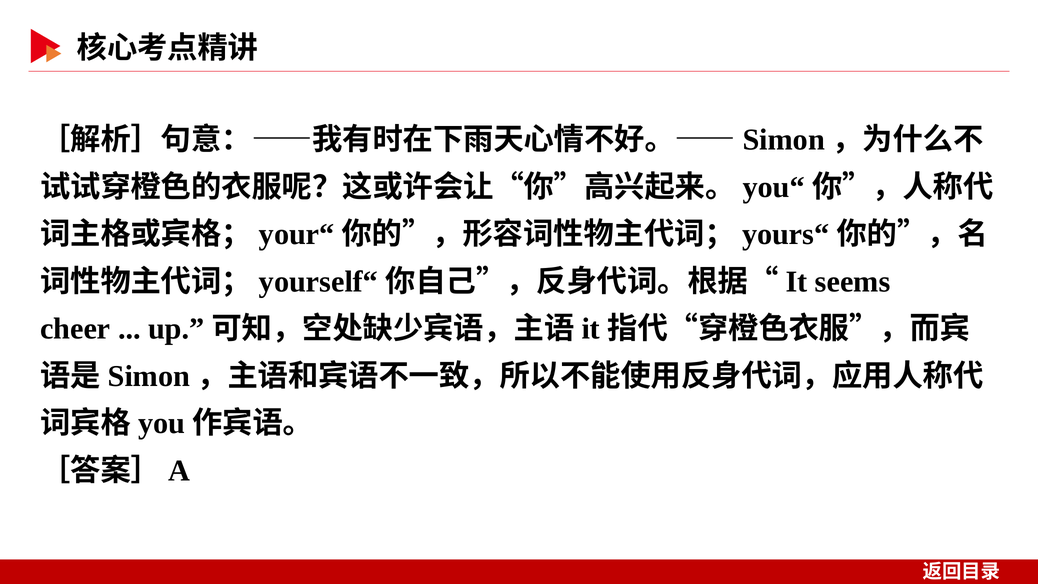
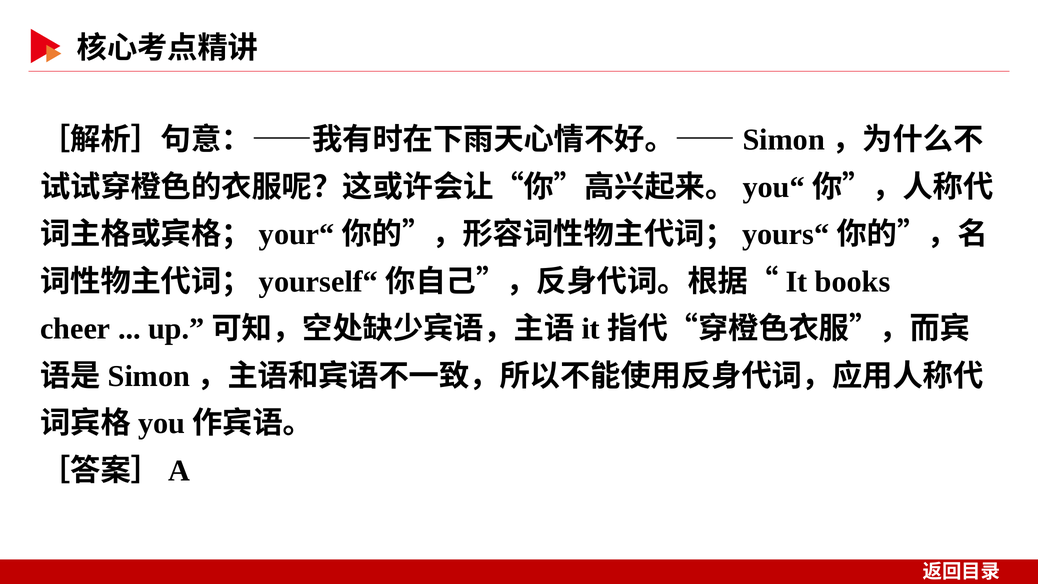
seems: seems -> books
